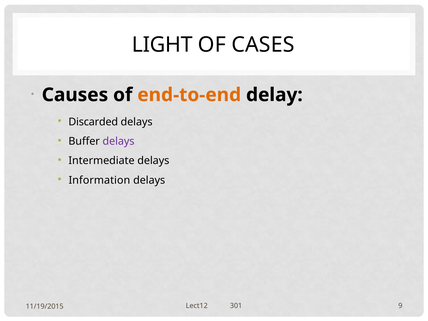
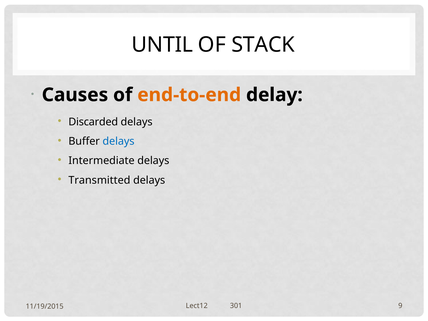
LIGHT: LIGHT -> UNTIL
CASES: CASES -> STACK
delays at (119, 141) colour: purple -> blue
Information: Information -> Transmitted
